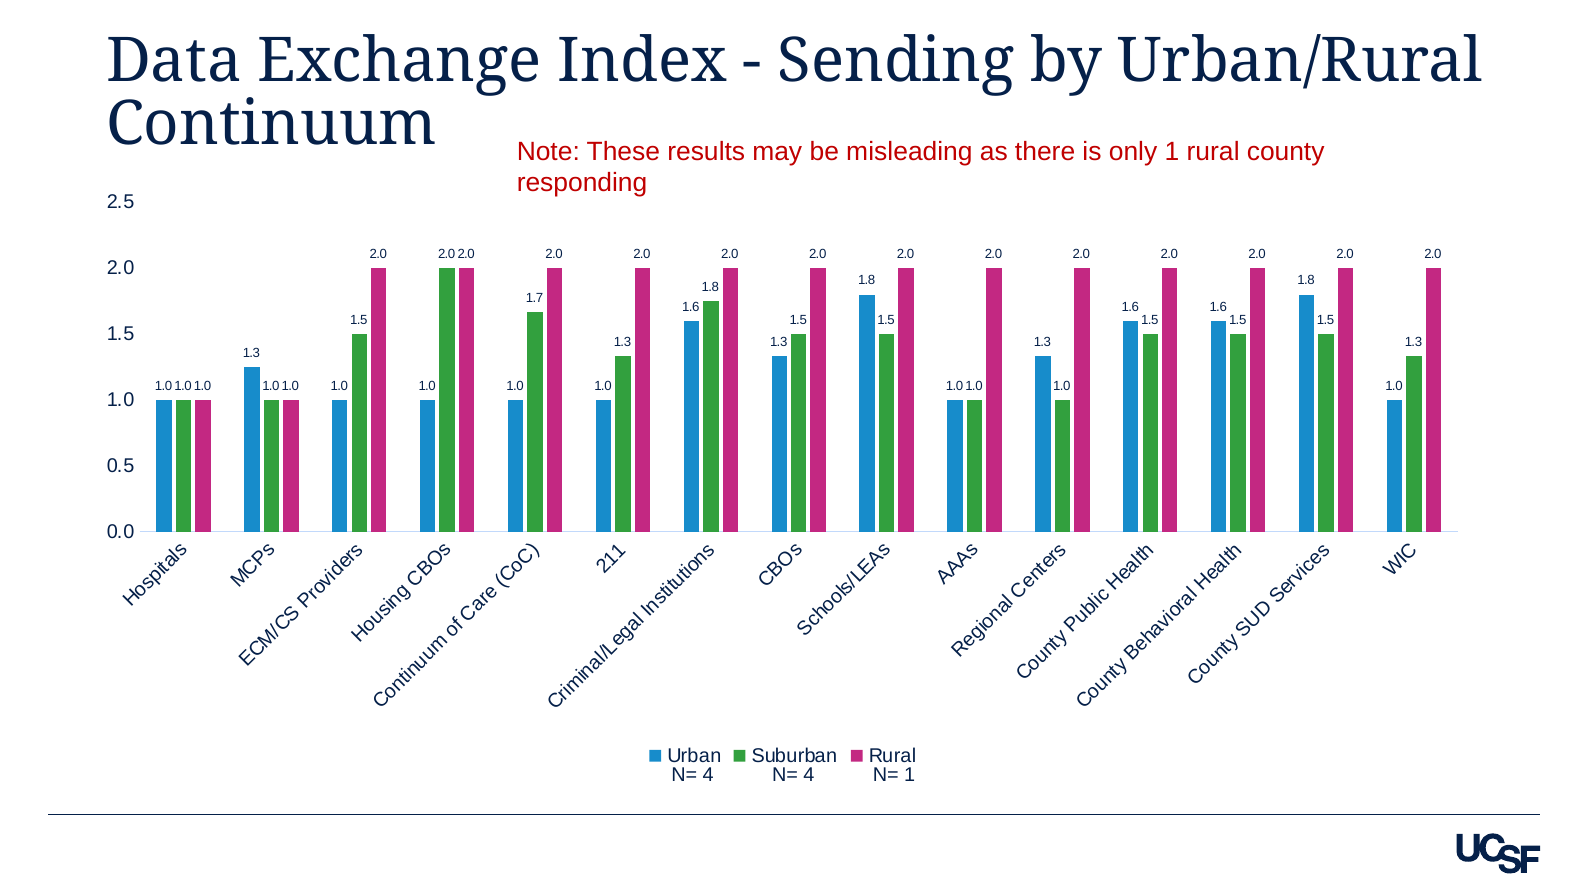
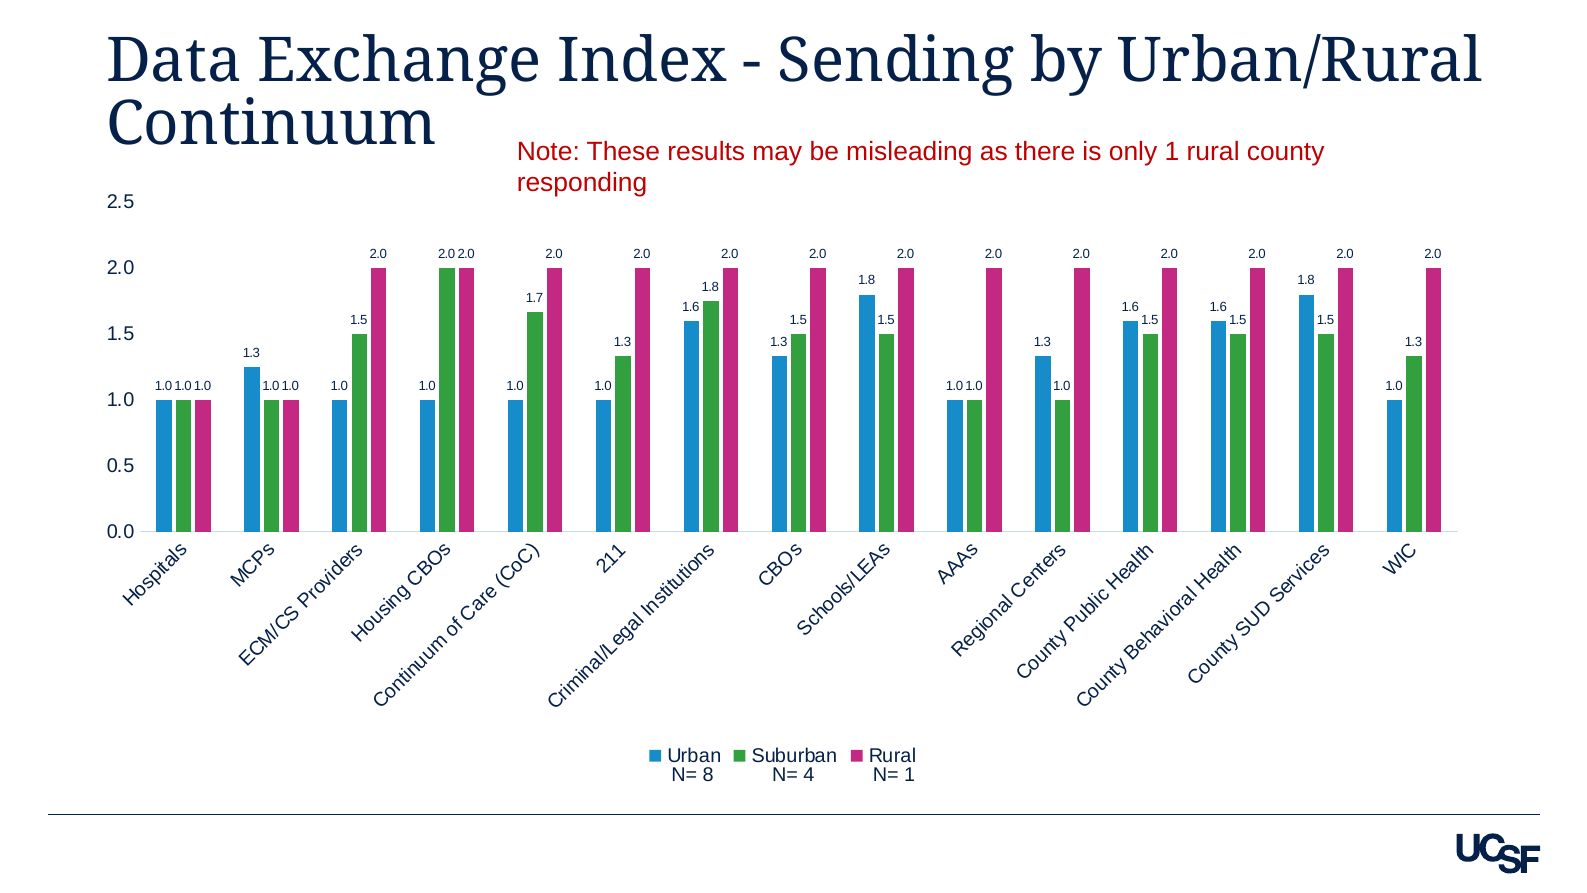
4 at (708, 774): 4 -> 8
